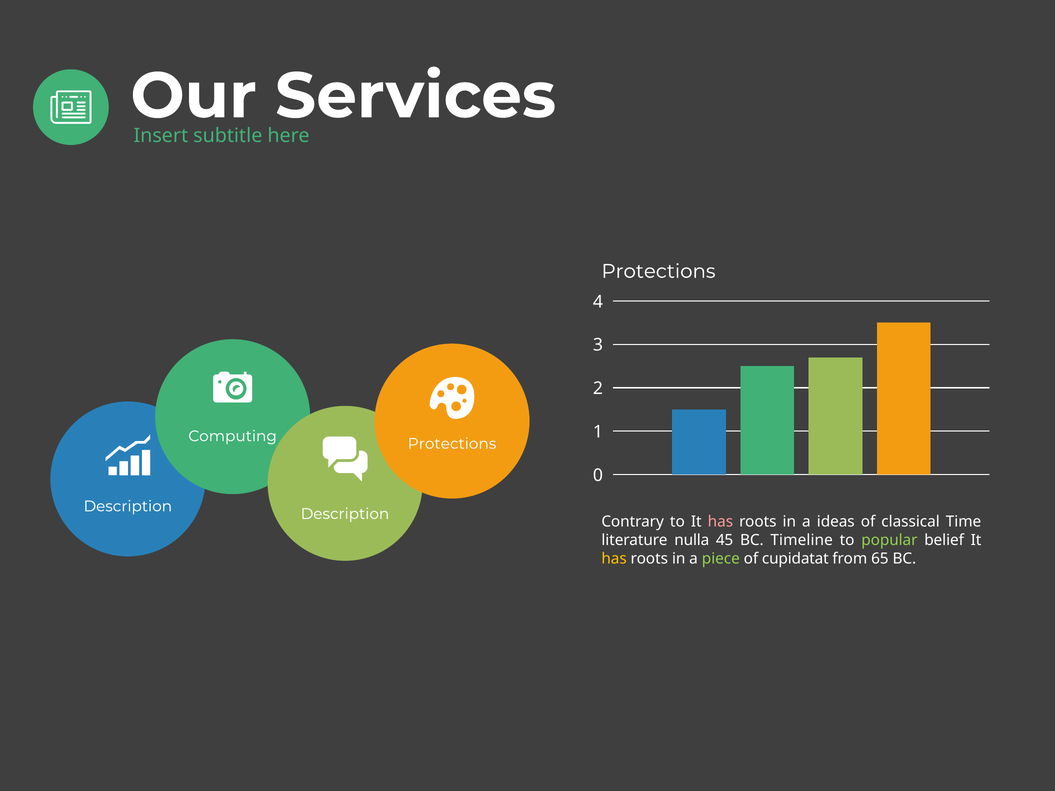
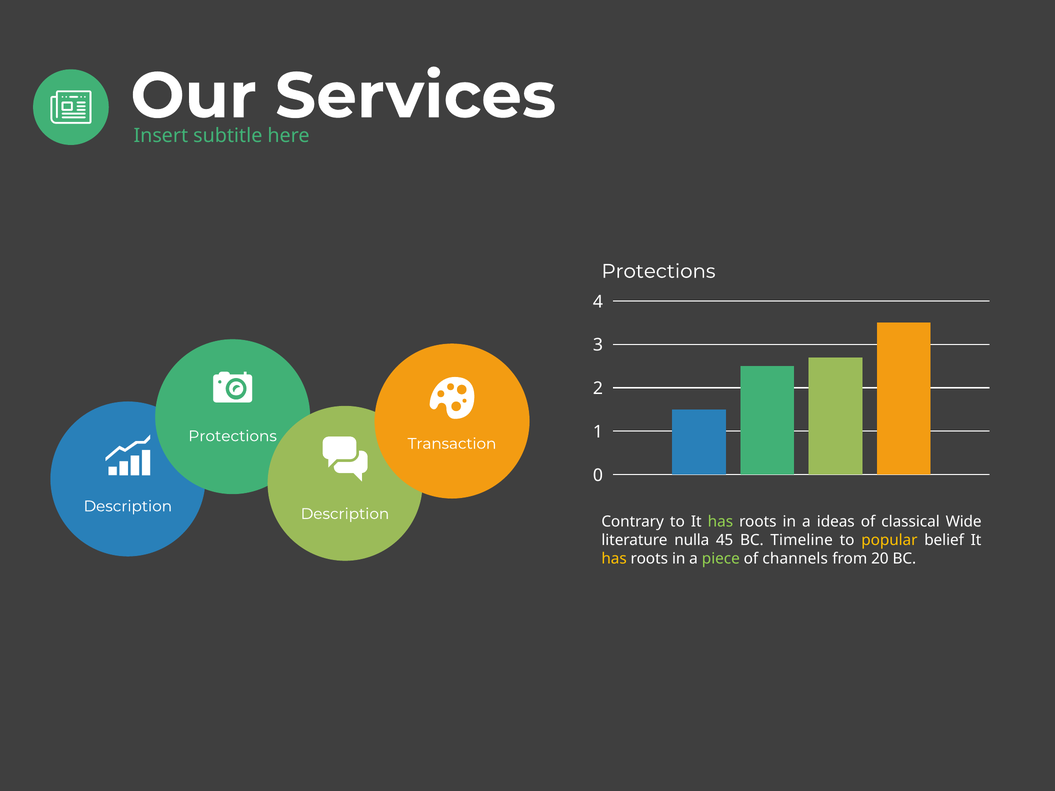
Computing at (233, 436): Computing -> Protections
Protections at (452, 444): Protections -> Transaction
has at (720, 522) colour: pink -> light green
Time: Time -> Wide
popular colour: light green -> yellow
cupidatat: cupidatat -> channels
65: 65 -> 20
